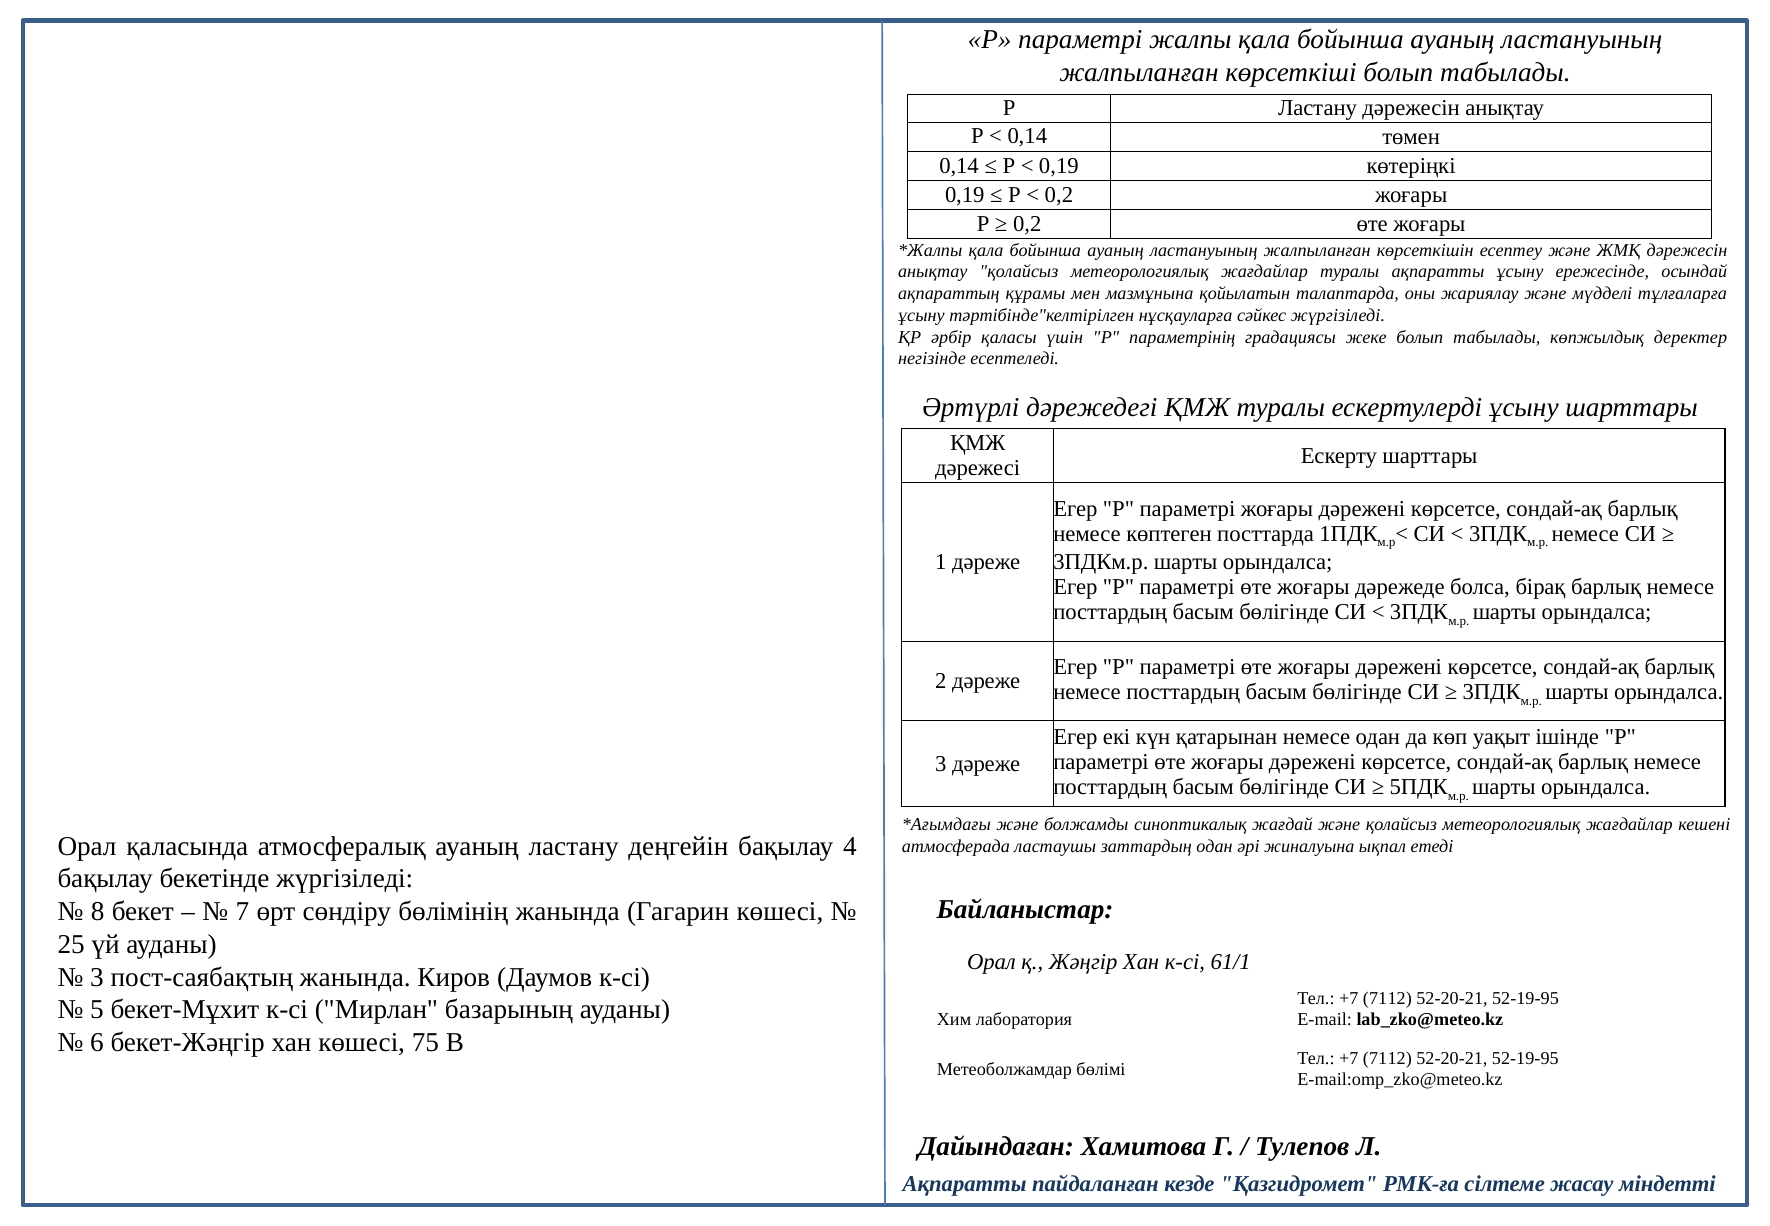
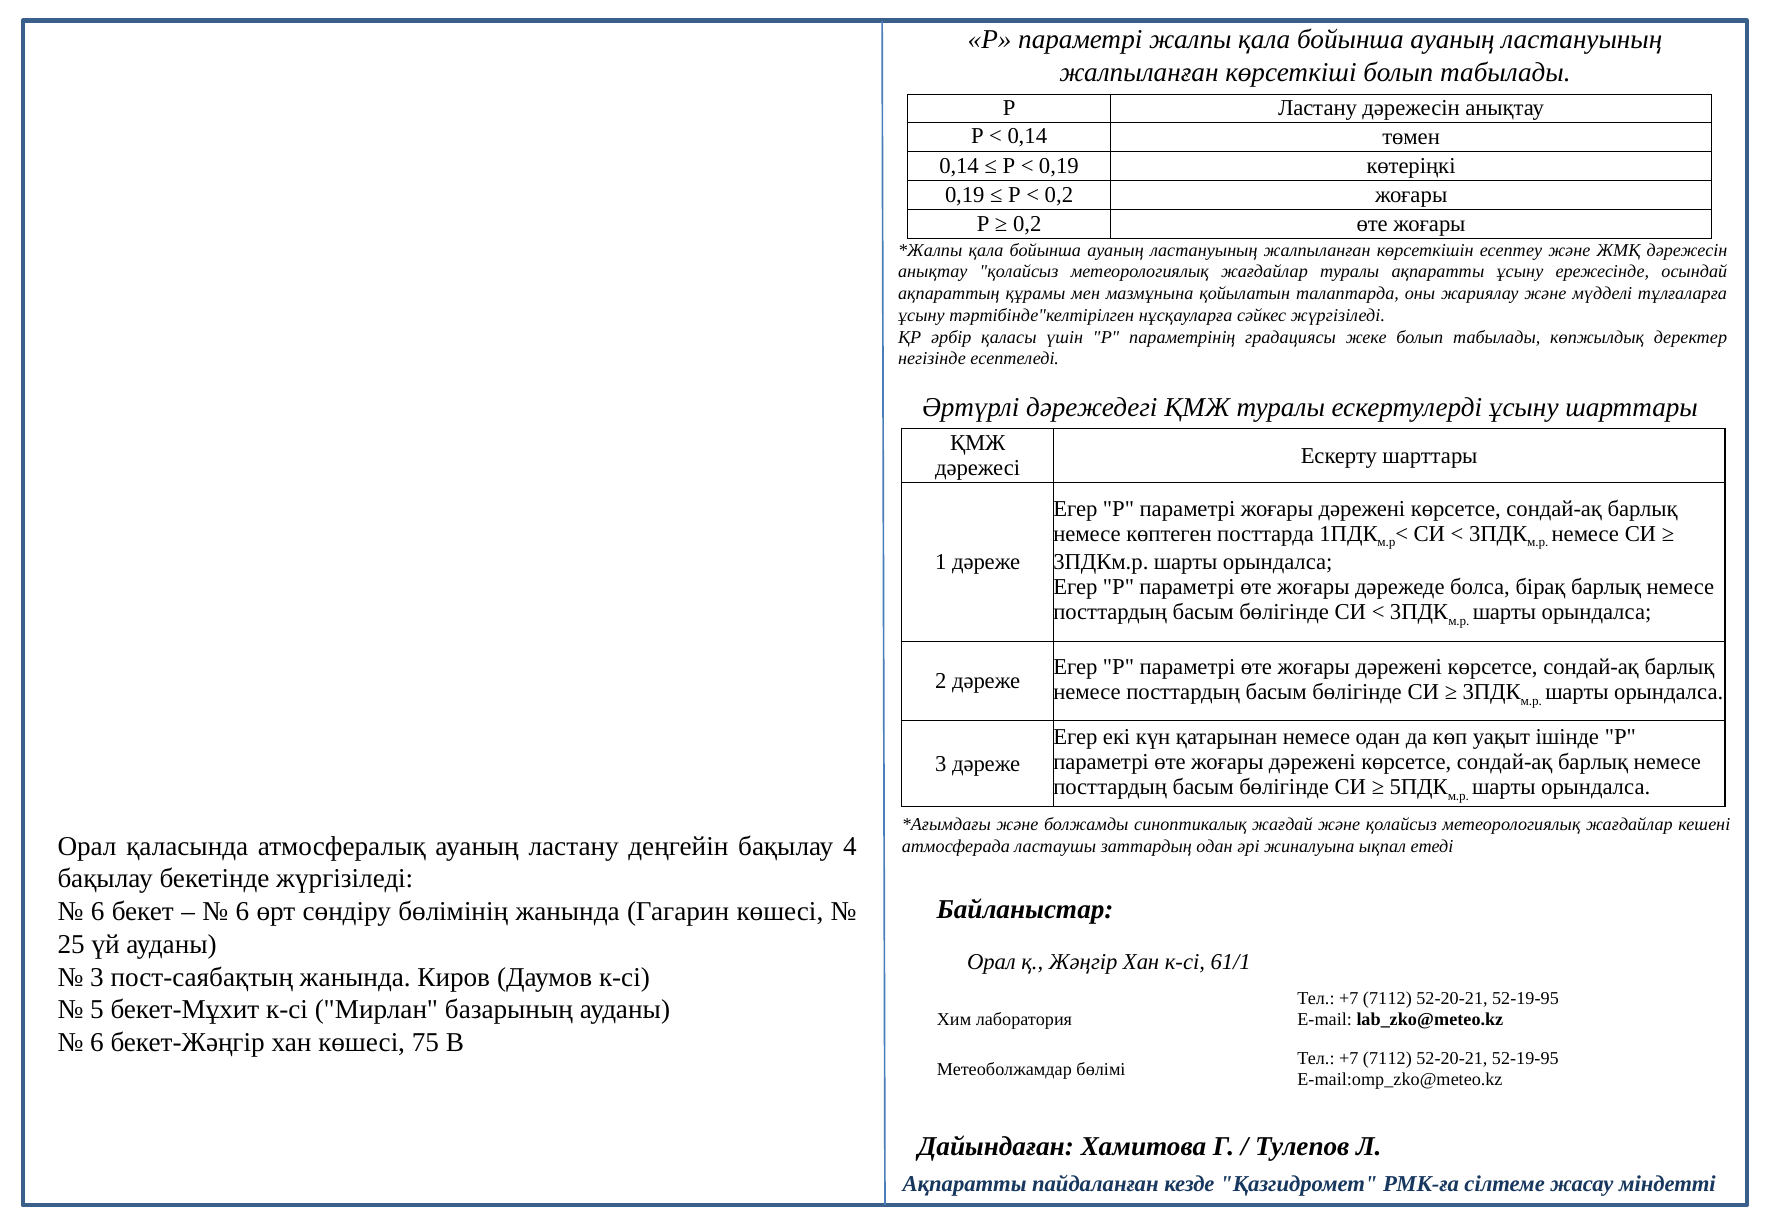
8 at (98, 911): 8 -> 6
7 at (242, 911): 7 -> 6
